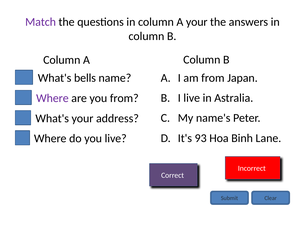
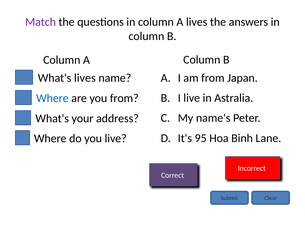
A your: your -> lives
What's bells: bells -> lives
Where at (52, 98) colour: purple -> blue
93: 93 -> 95
